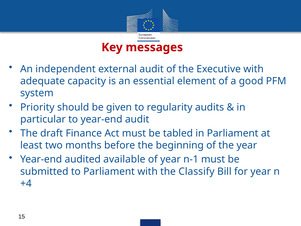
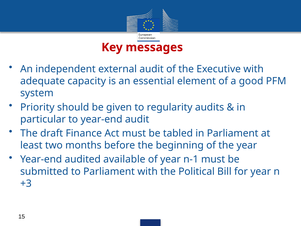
Classify: Classify -> Political
+4: +4 -> +3
